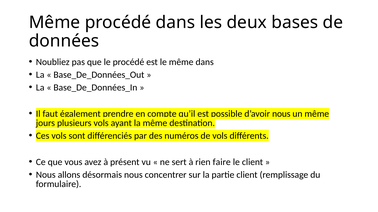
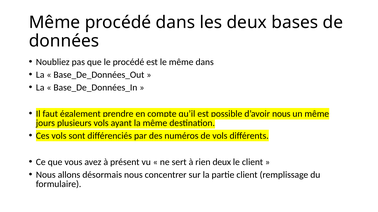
rien faire: faire -> deux
